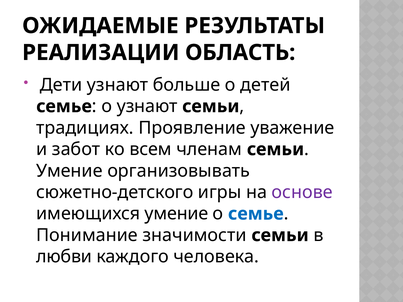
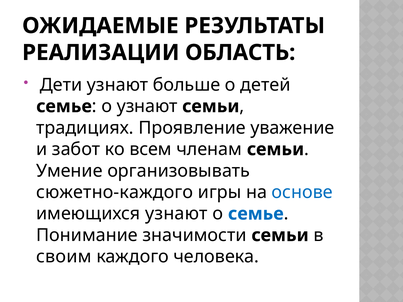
сюжетно-детского: сюжетно-детского -> сюжетно-каждого
основе colour: purple -> blue
имеющихся умение: умение -> узнают
любви: любви -> своим
